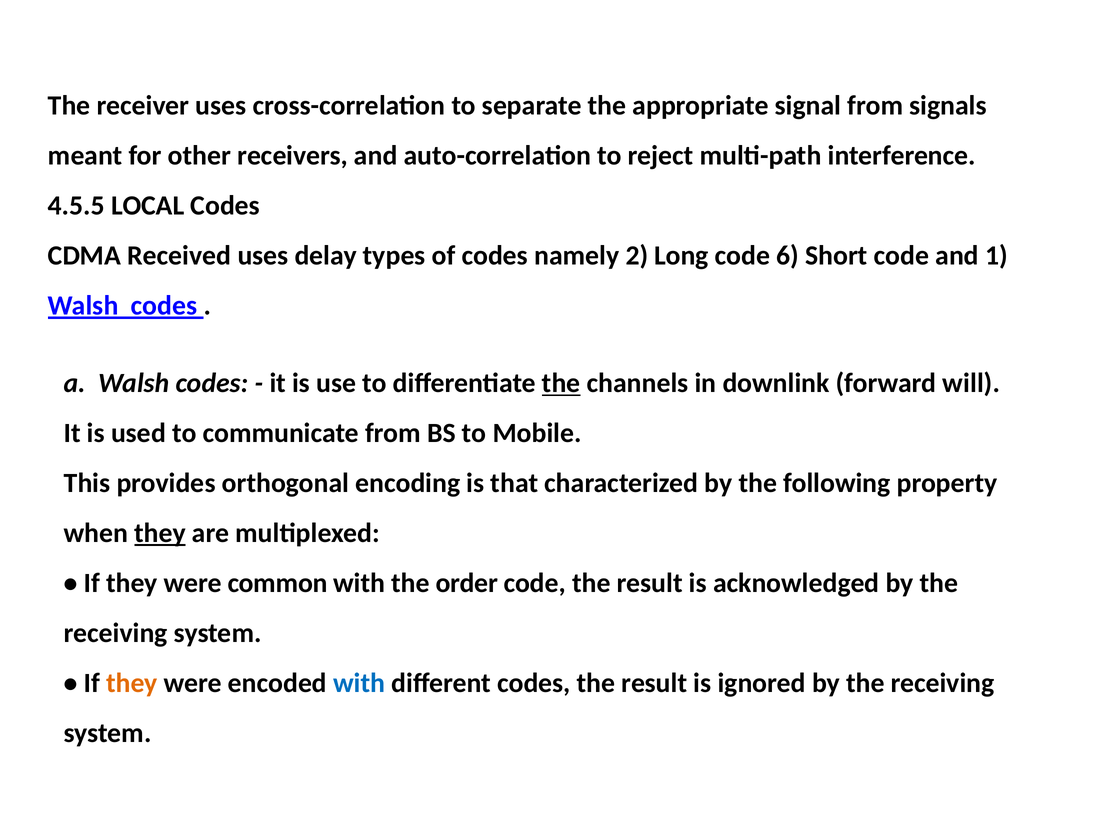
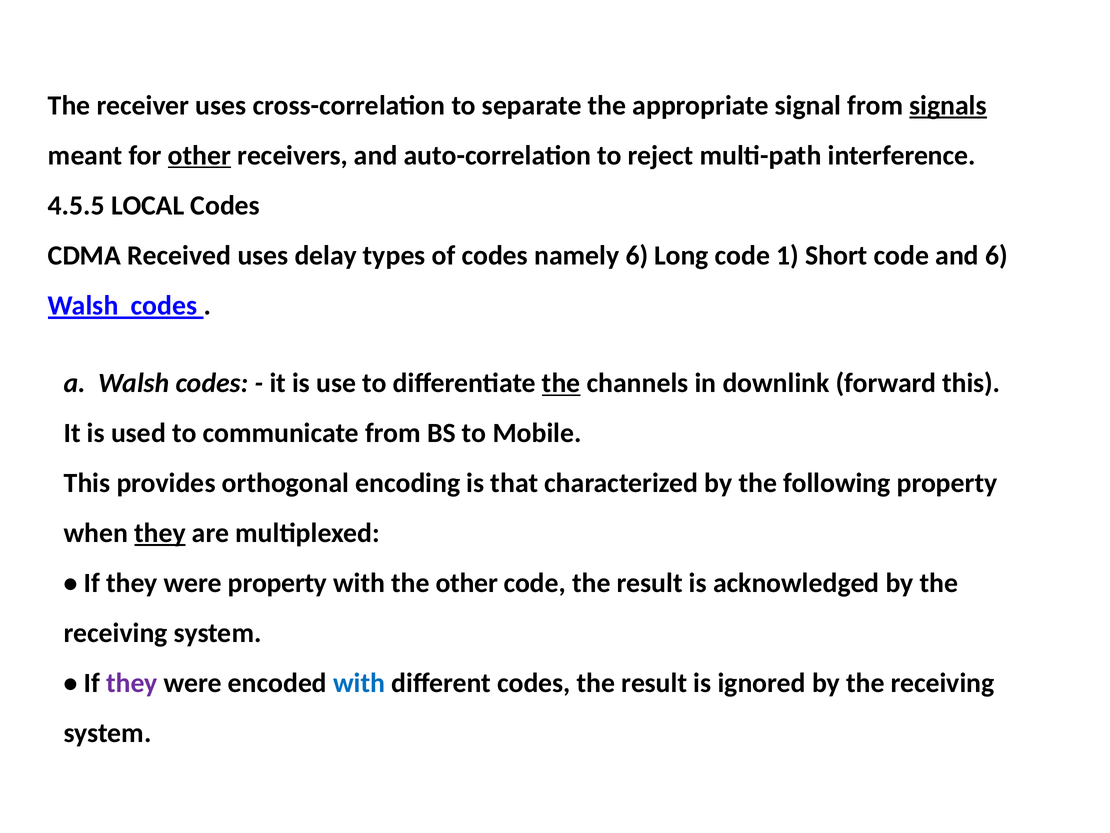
signals underline: none -> present
other at (200, 155) underline: none -> present
namely 2: 2 -> 6
6: 6 -> 1
and 1: 1 -> 6
forward will: will -> this
were common: common -> property
the order: order -> other
they at (132, 683) colour: orange -> purple
